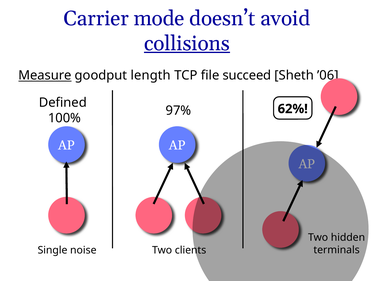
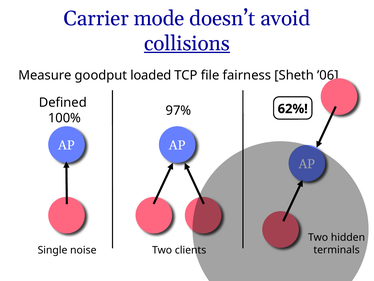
Measure underline: present -> none
length: length -> loaded
succeed: succeed -> fairness
